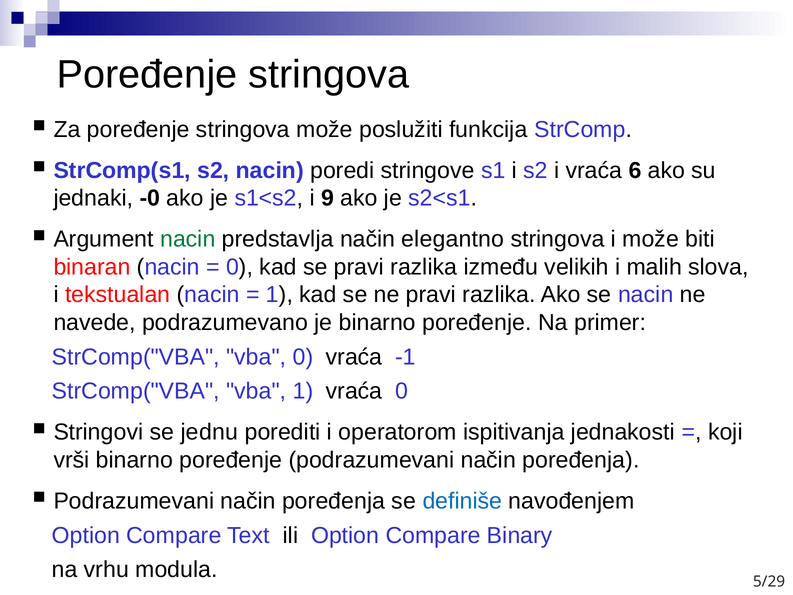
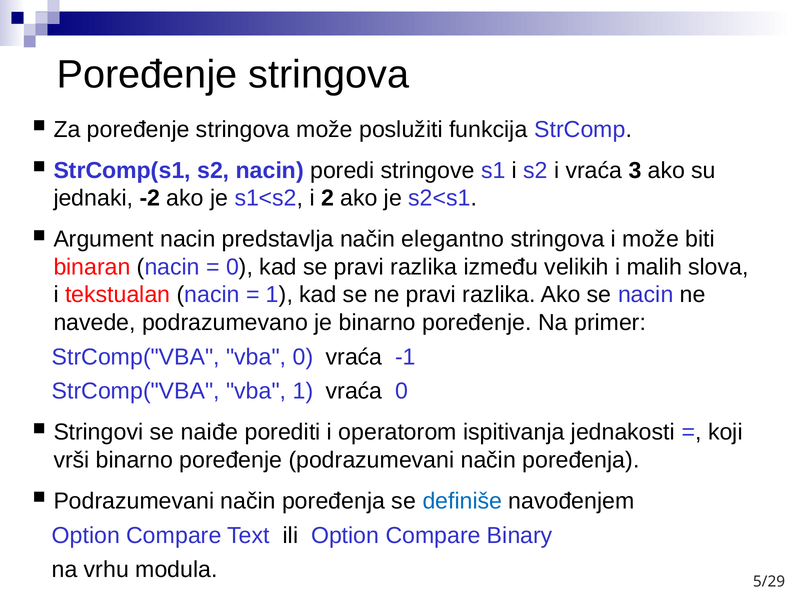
6: 6 -> 3
-0: -0 -> -2
9: 9 -> 2
nacin at (188, 239) colour: green -> black
jednu: jednu -> naiđe
